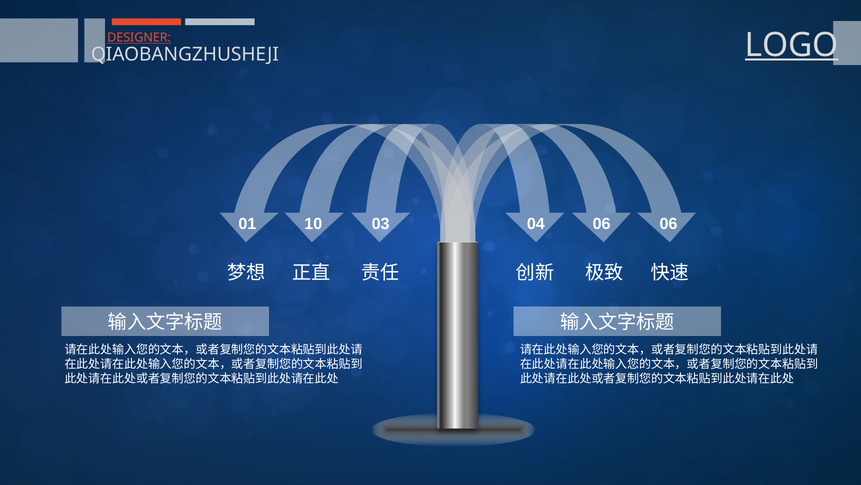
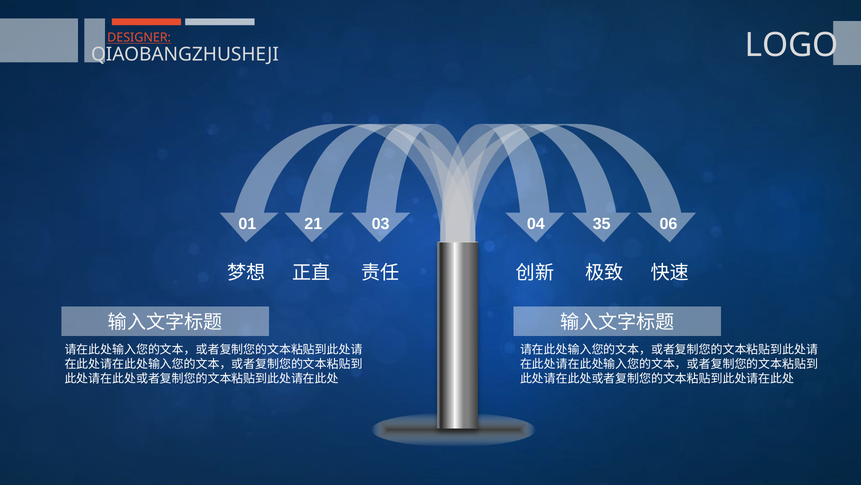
LOGO underline: present -> none
10: 10 -> 21
04 06: 06 -> 35
